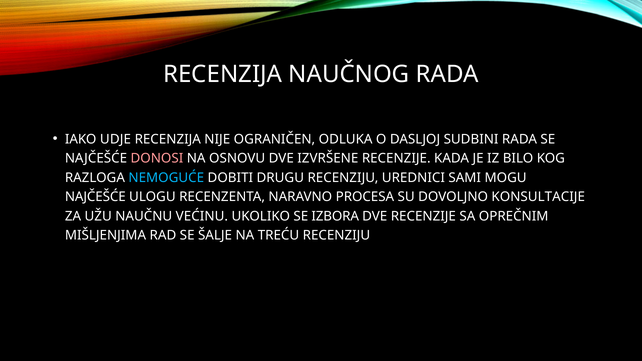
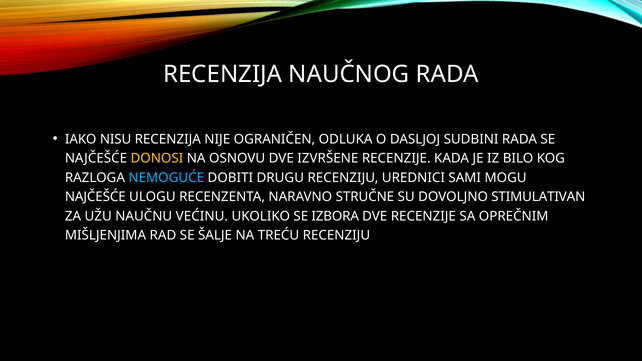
UDJE: UDJE -> NISU
DONOSI colour: pink -> yellow
PROCESA: PROCESA -> STRUČNE
KONSULTACIJE: KONSULTACIJE -> STIMULATIVAN
